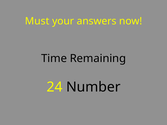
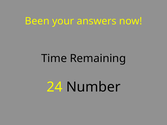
Must: Must -> Been
